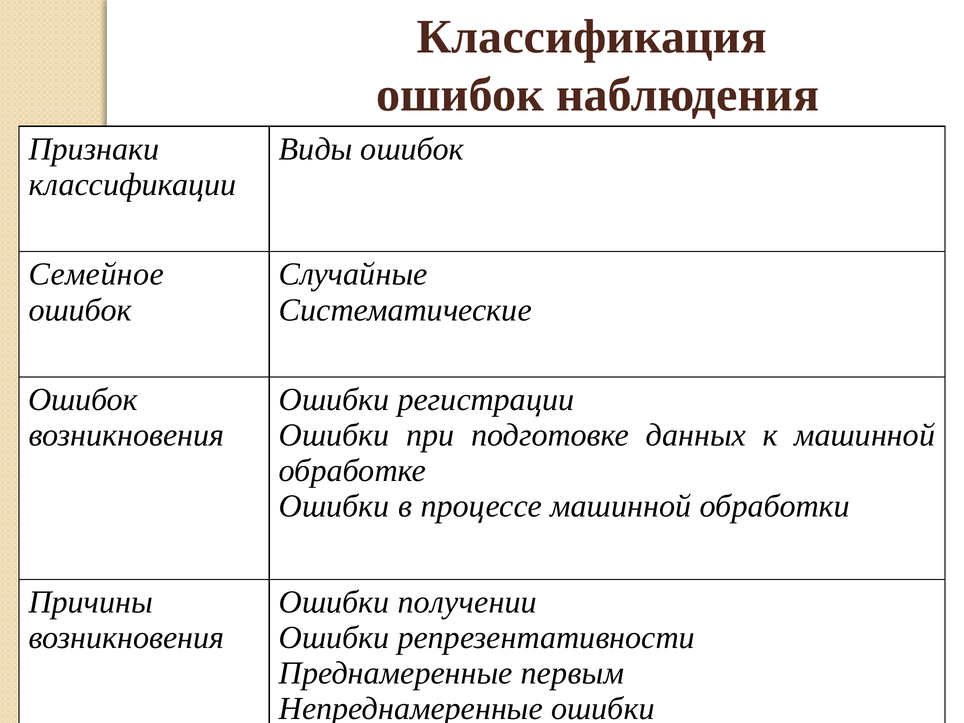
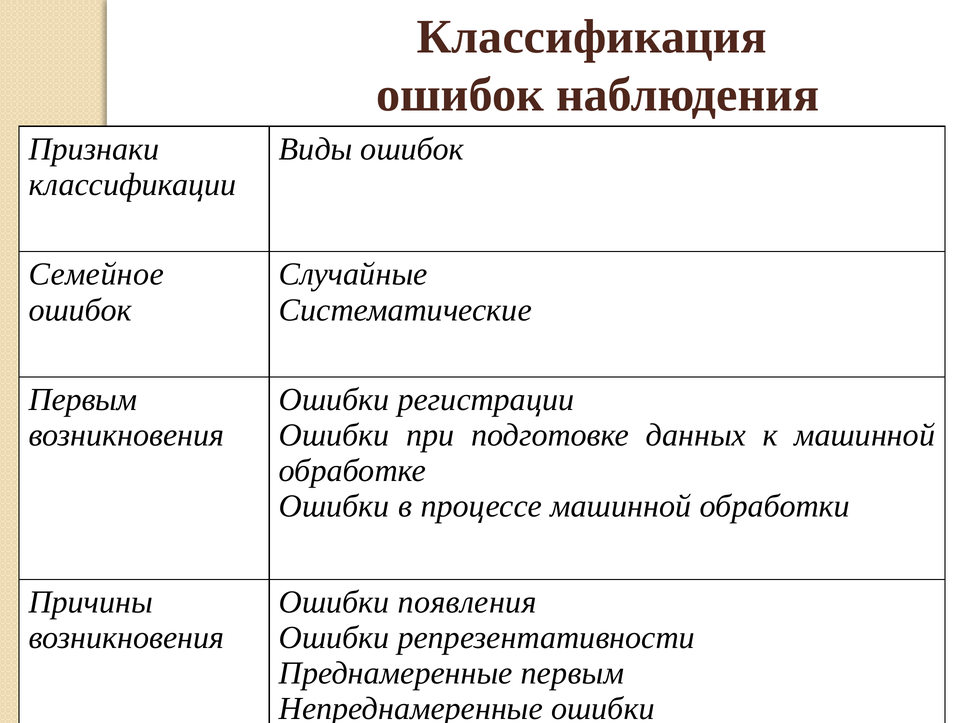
Ошибок at (83, 400): Ошибок -> Первым
получении: получении -> появления
